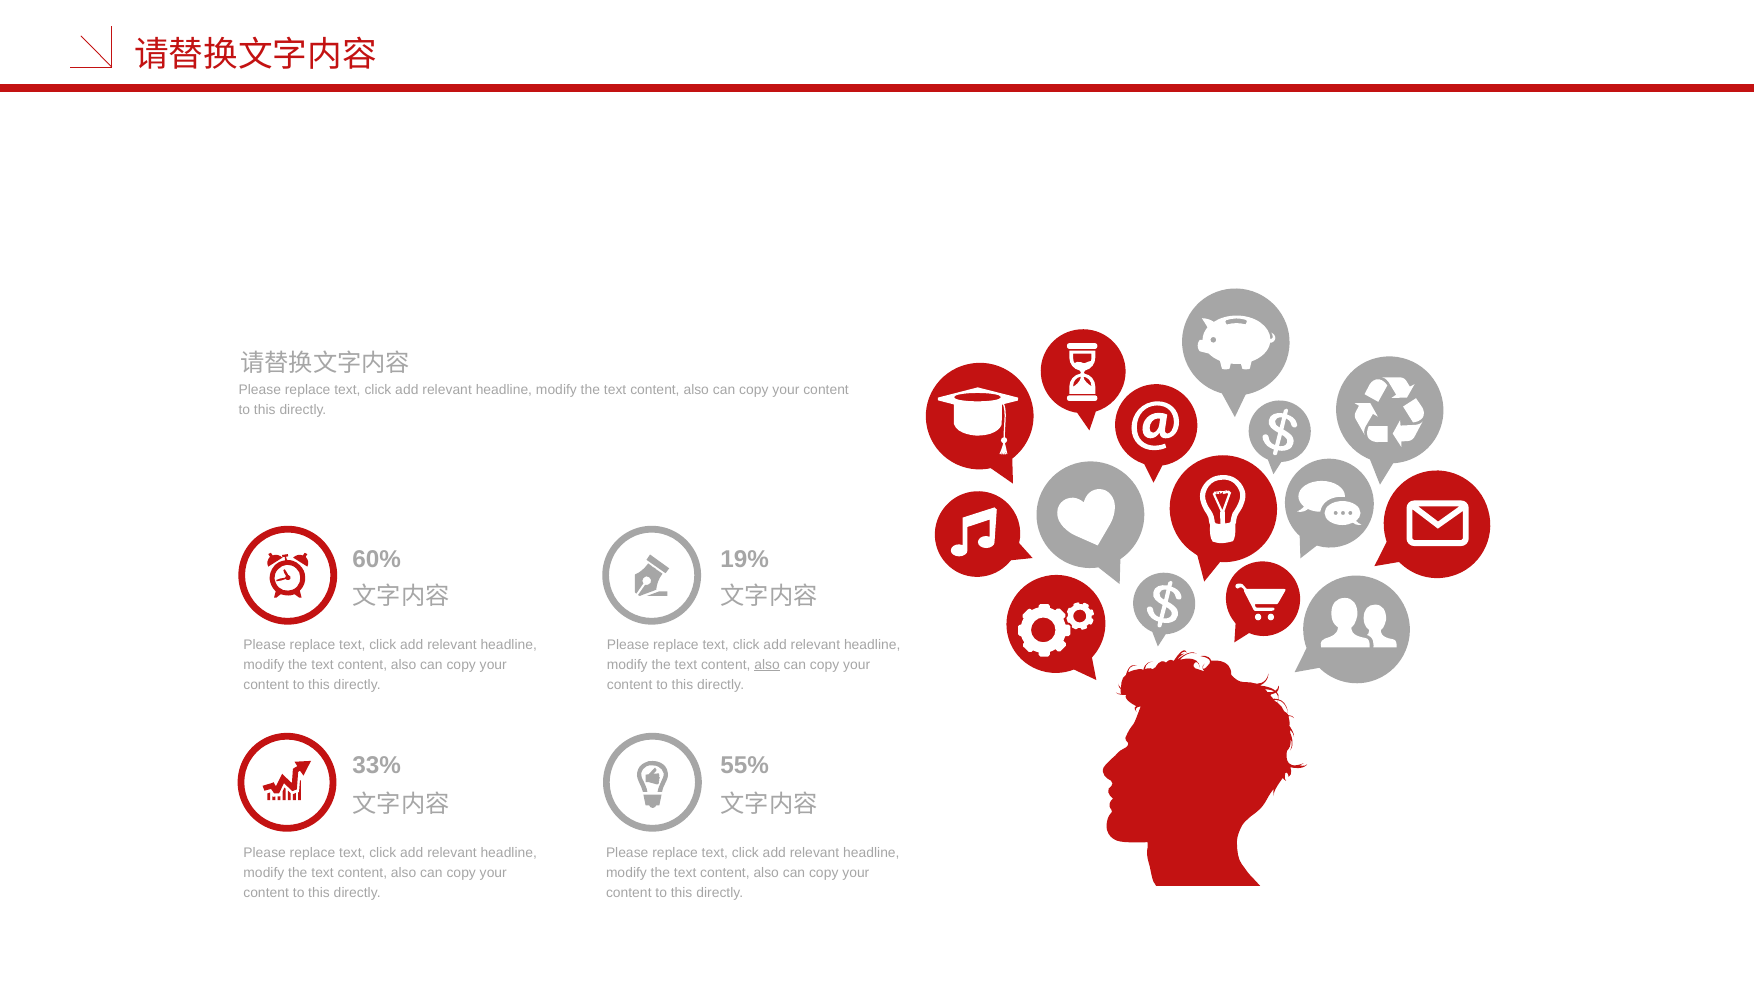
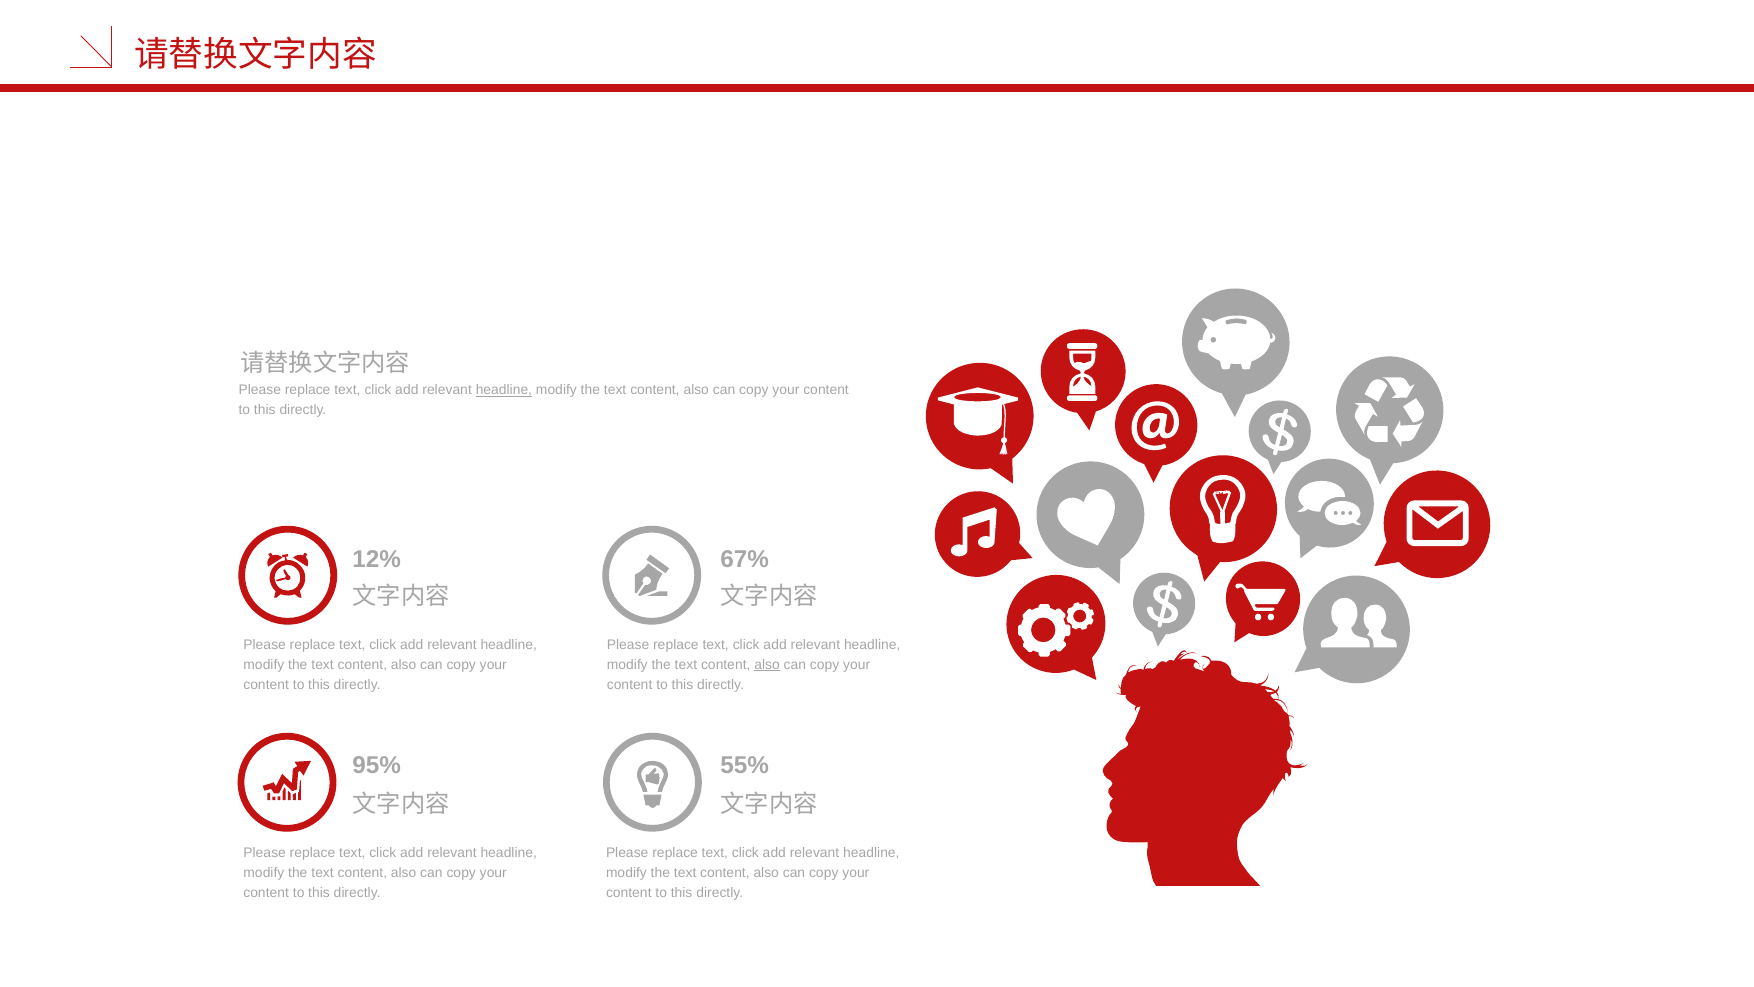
headline at (504, 390) underline: none -> present
60%: 60% -> 12%
19%: 19% -> 67%
33%: 33% -> 95%
